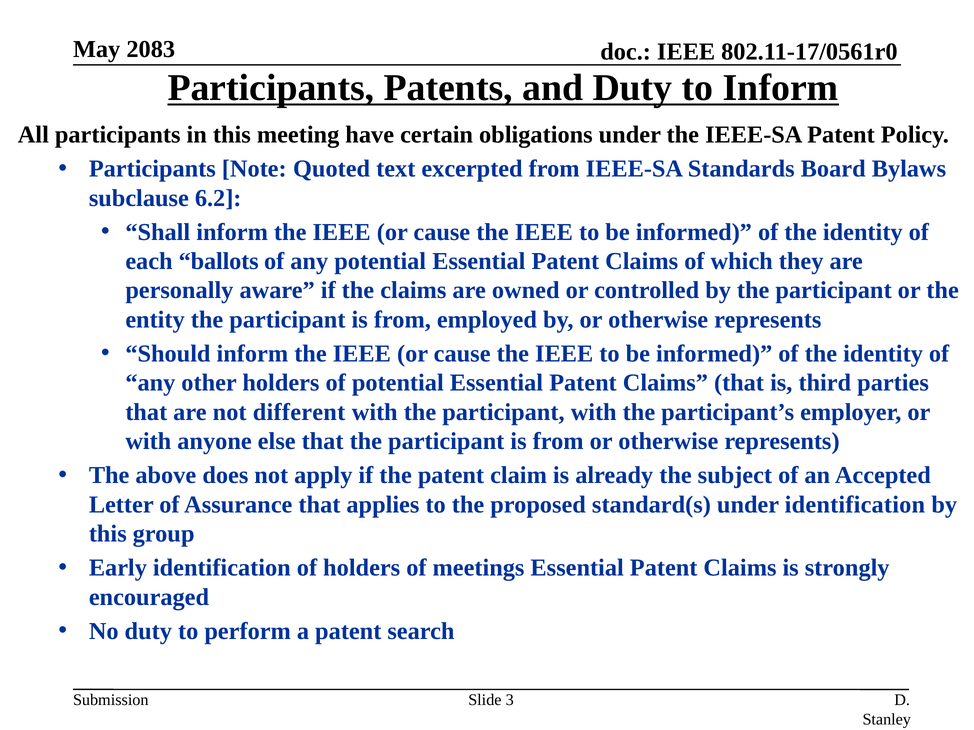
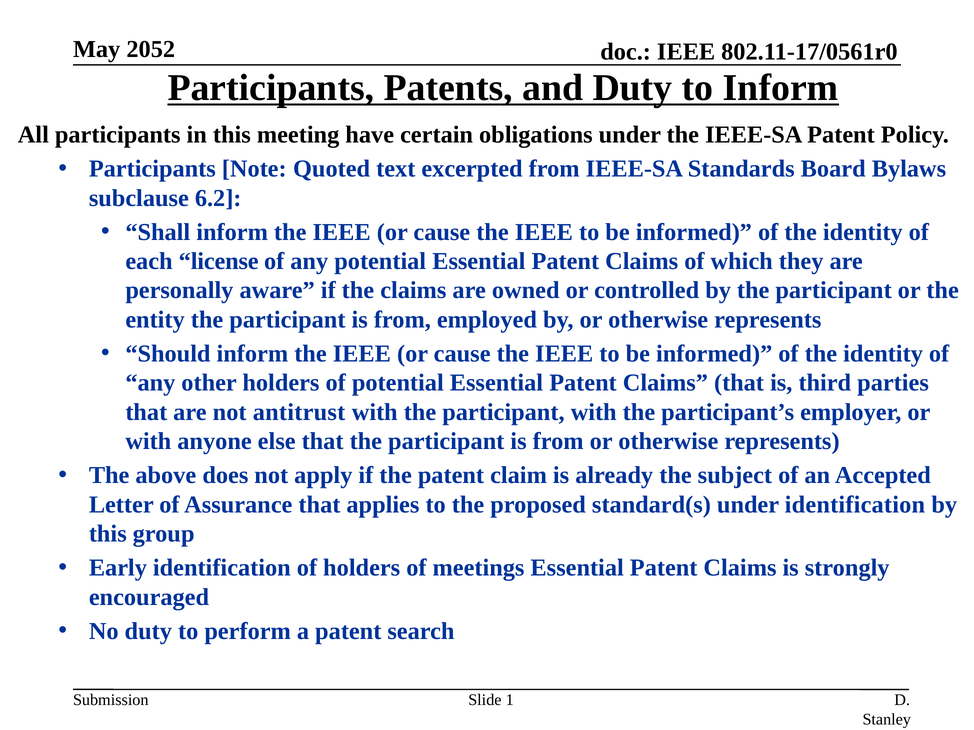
2083: 2083 -> 2052
ballots: ballots -> license
different: different -> antitrust
3: 3 -> 1
